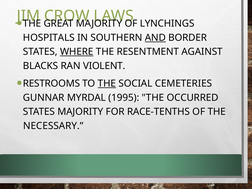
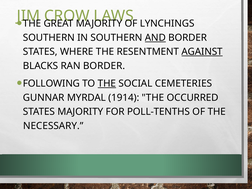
HOSPITALS at (49, 38): HOSPITALS -> SOUTHERN
WHERE underline: present -> none
AGAINST underline: none -> present
RAN VIOLENT: VIOLENT -> BORDER
RESTROOMS: RESTROOMS -> FOLLOWING
1995: 1995 -> 1914
RACE-TENTHS: RACE-TENTHS -> POLL-TENTHS
